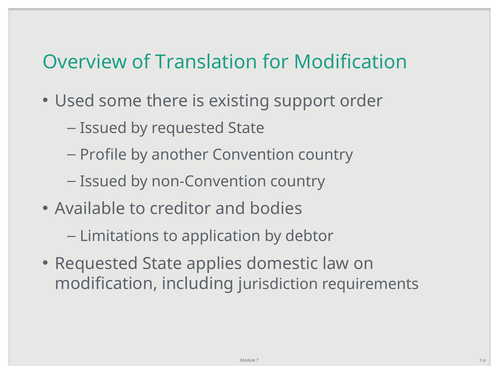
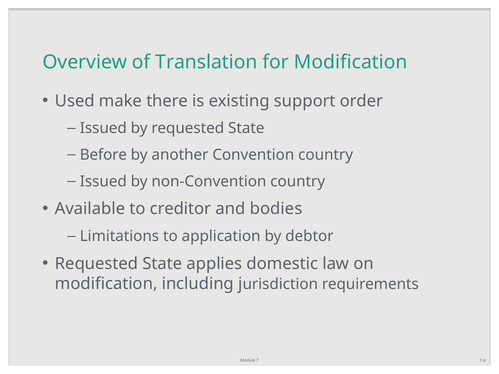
some: some -> make
Profile: Profile -> Before
